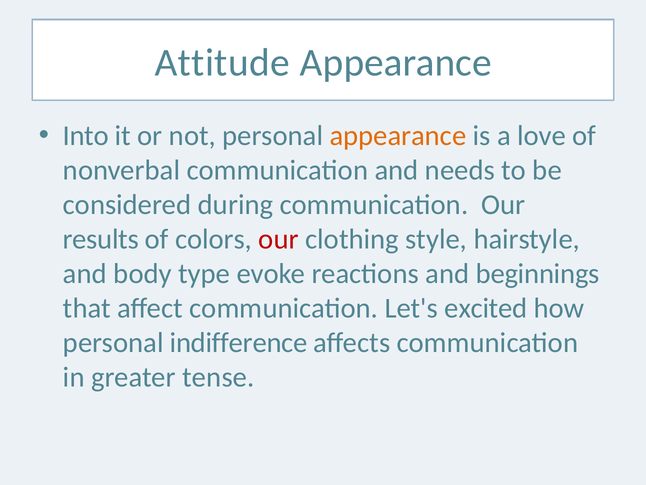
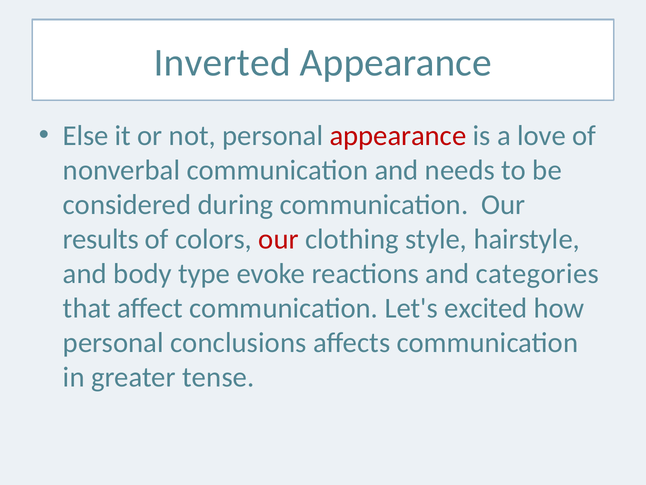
Attitude: Attitude -> Inverted
Into: Into -> Else
appearance at (398, 136) colour: orange -> red
beginnings: beginnings -> categories
indifference: indifference -> conclusions
